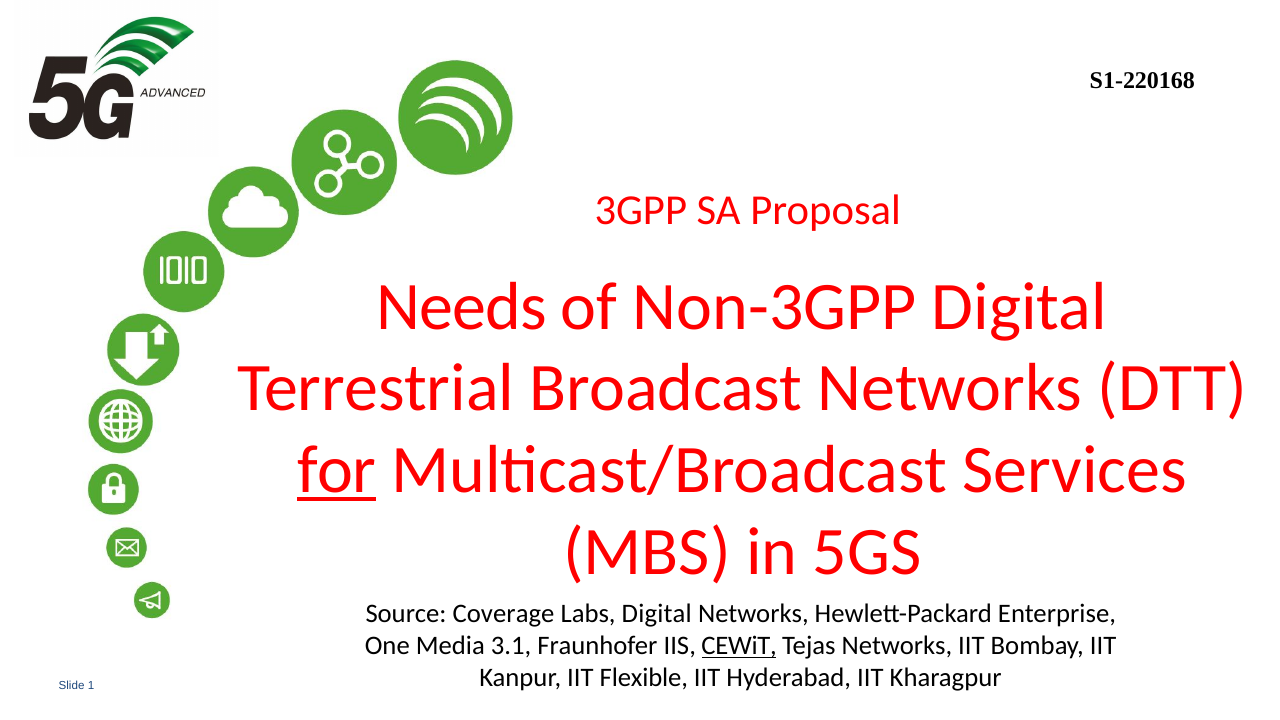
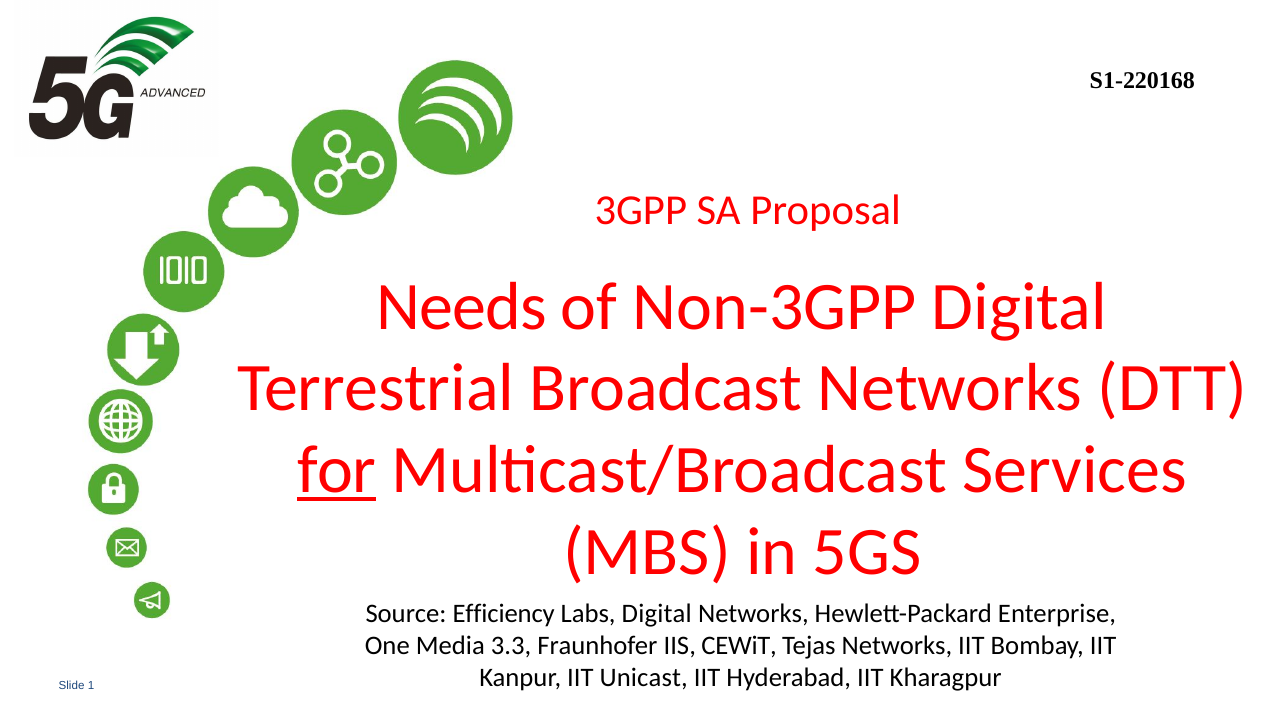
Coverage: Coverage -> Efficiency
3.1: 3.1 -> 3.3
CEWiT underline: present -> none
Flexible: Flexible -> Unicast
